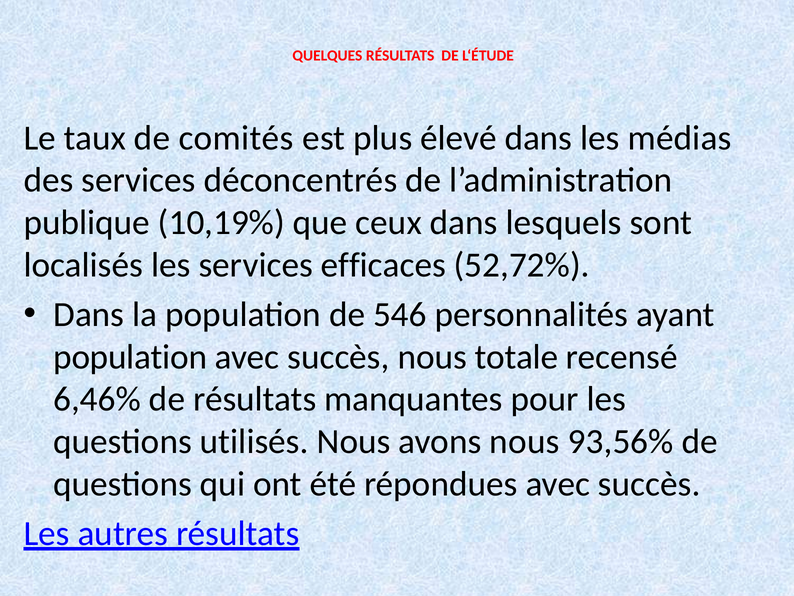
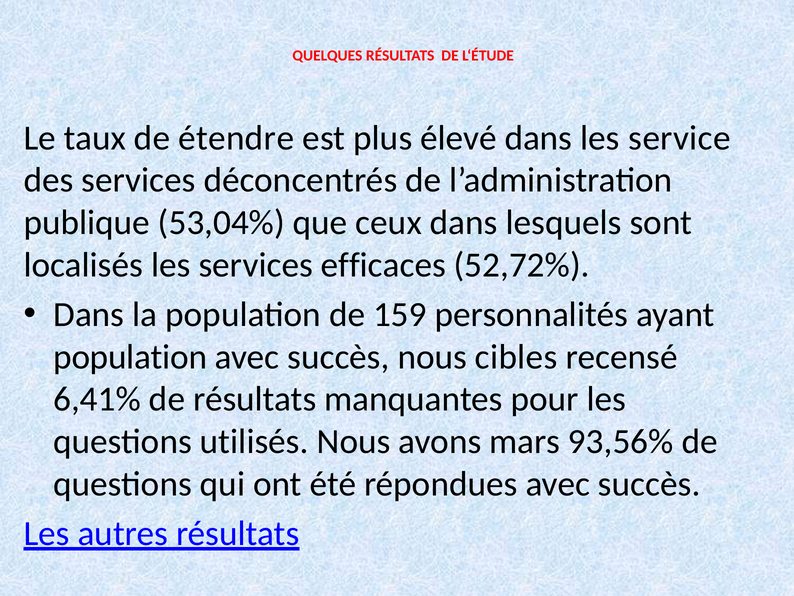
comités: comités -> étendre
médias: médias -> service
10,19%: 10,19% -> 53,04%
546: 546 -> 159
totale: totale -> cibles
6,46%: 6,46% -> 6,41%
avons nous: nous -> mars
